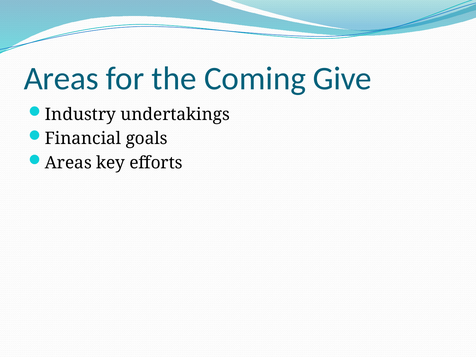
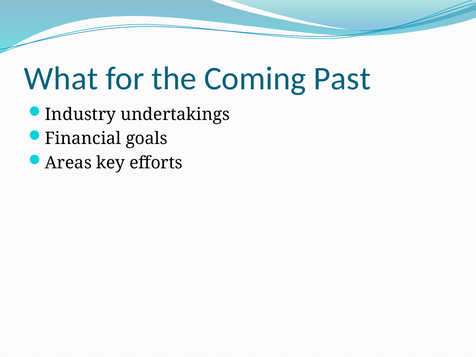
Areas at (61, 79): Areas -> What
Give: Give -> Past
